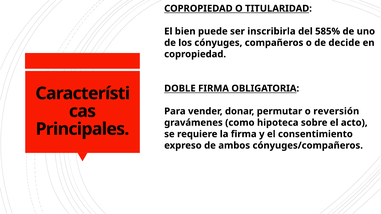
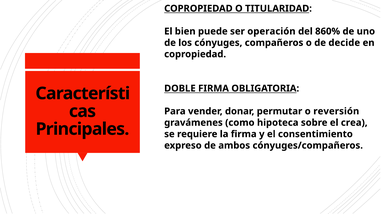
inscribirla: inscribirla -> operación
585%: 585% -> 860%
acto: acto -> crea
